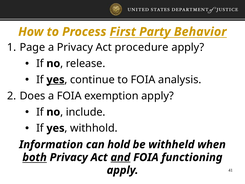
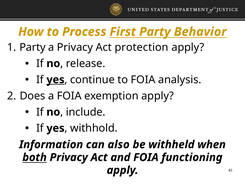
Page at (32, 47): Page -> Party
procedure: procedure -> protection
hold: hold -> also
and underline: present -> none
